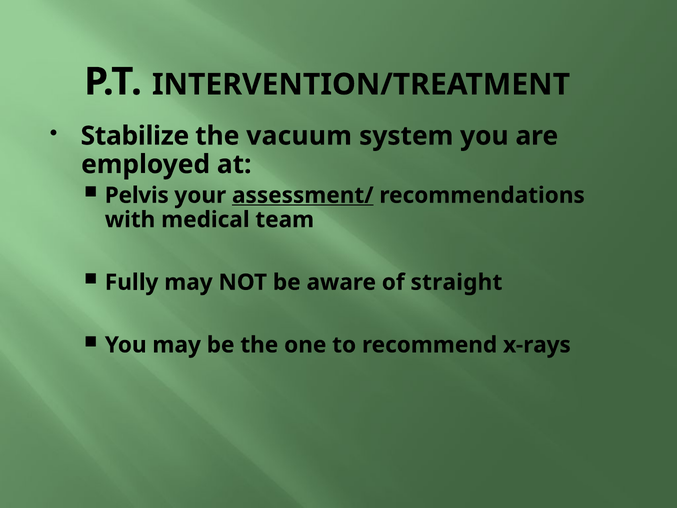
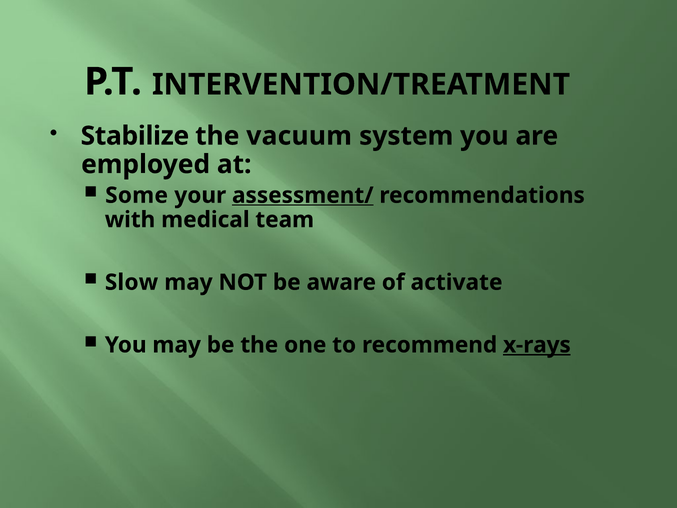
Pelvis: Pelvis -> Some
Fully: Fully -> Slow
straight: straight -> activate
x-rays underline: none -> present
